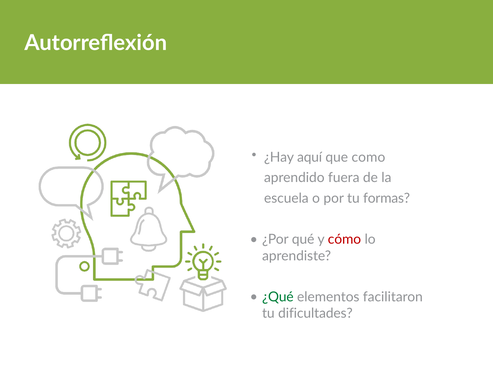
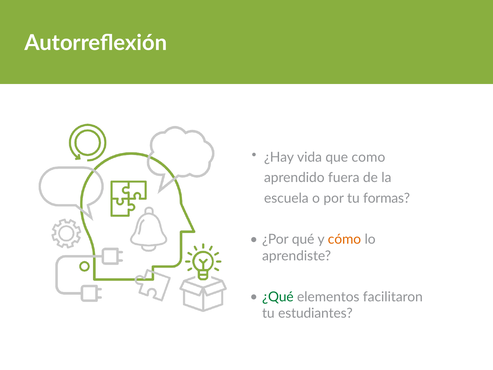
aquí: aquí -> vida
cómo colour: red -> orange
dificultades: dificultades -> estudiantes
